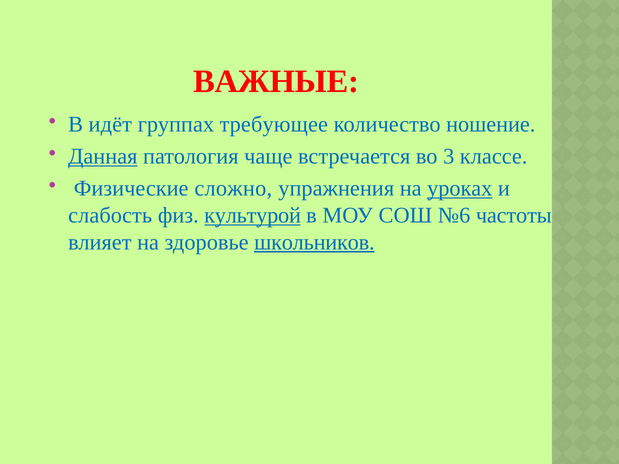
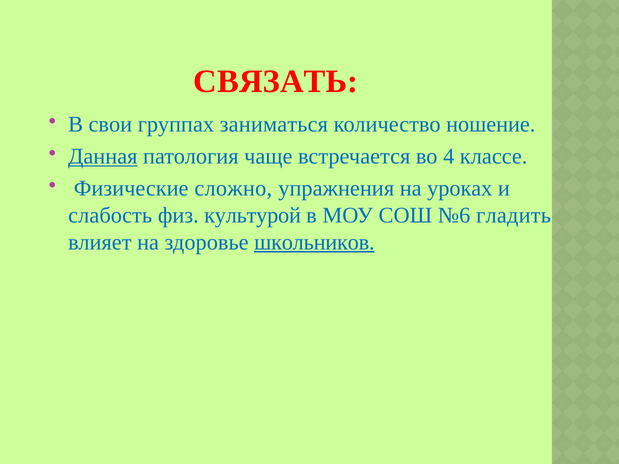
ВАЖНЫЕ: ВАЖНЫЕ -> СВЯЗАТЬ
идёт: идёт -> свои
требующее: требующее -> заниматься
3: 3 -> 4
уроках underline: present -> none
культурой underline: present -> none
частоты: частоты -> гладить
